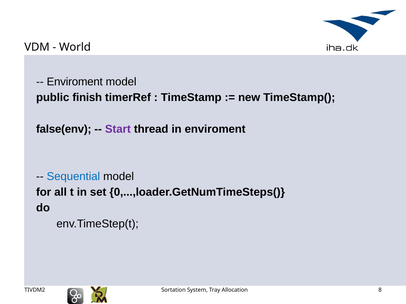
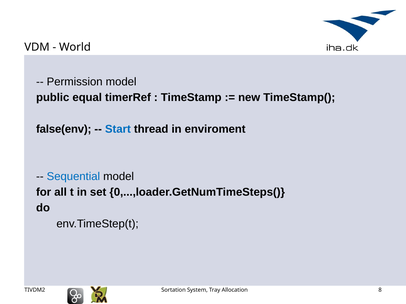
Enviroment at (75, 82): Enviroment -> Permission
finish: finish -> equal
Start colour: purple -> blue
